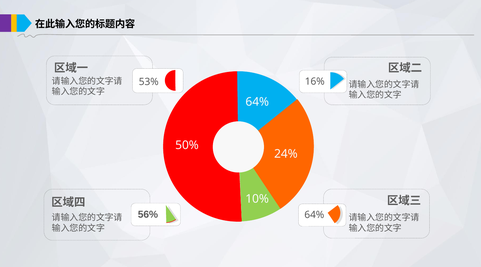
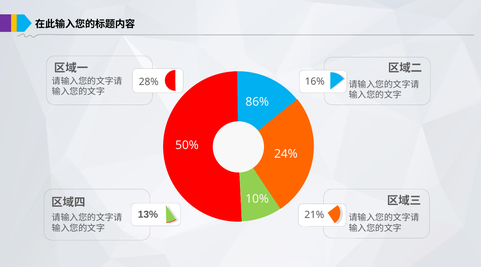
53%: 53% -> 28%
64% at (257, 102): 64% -> 86%
56%: 56% -> 13%
64% at (314, 215): 64% -> 21%
